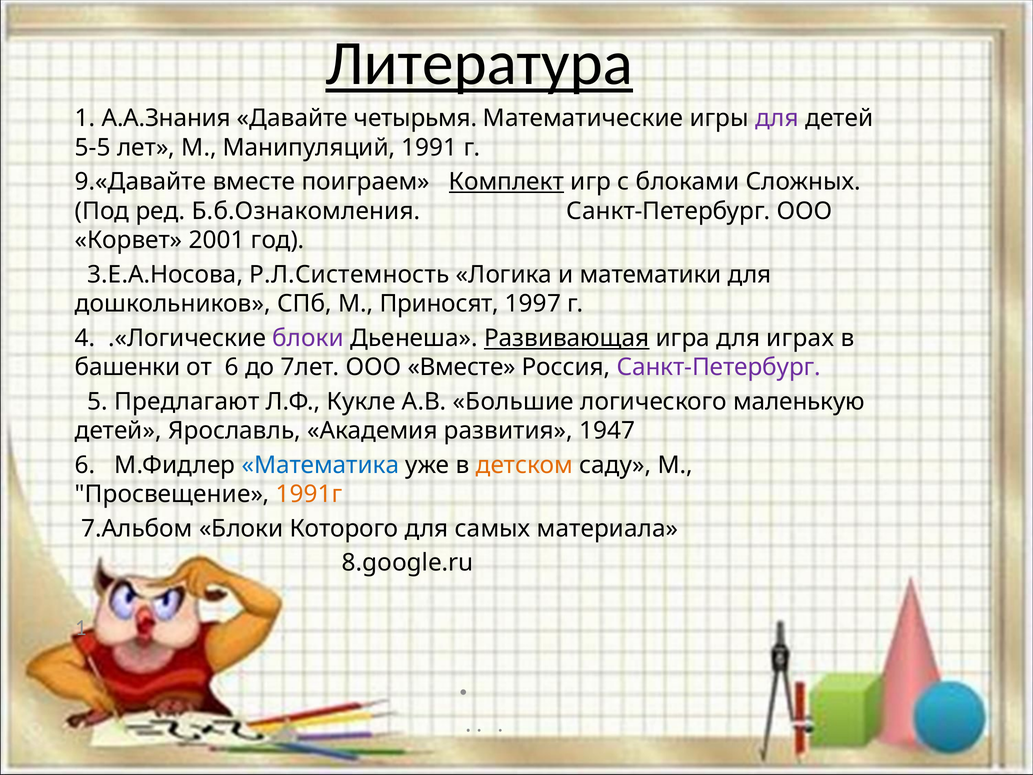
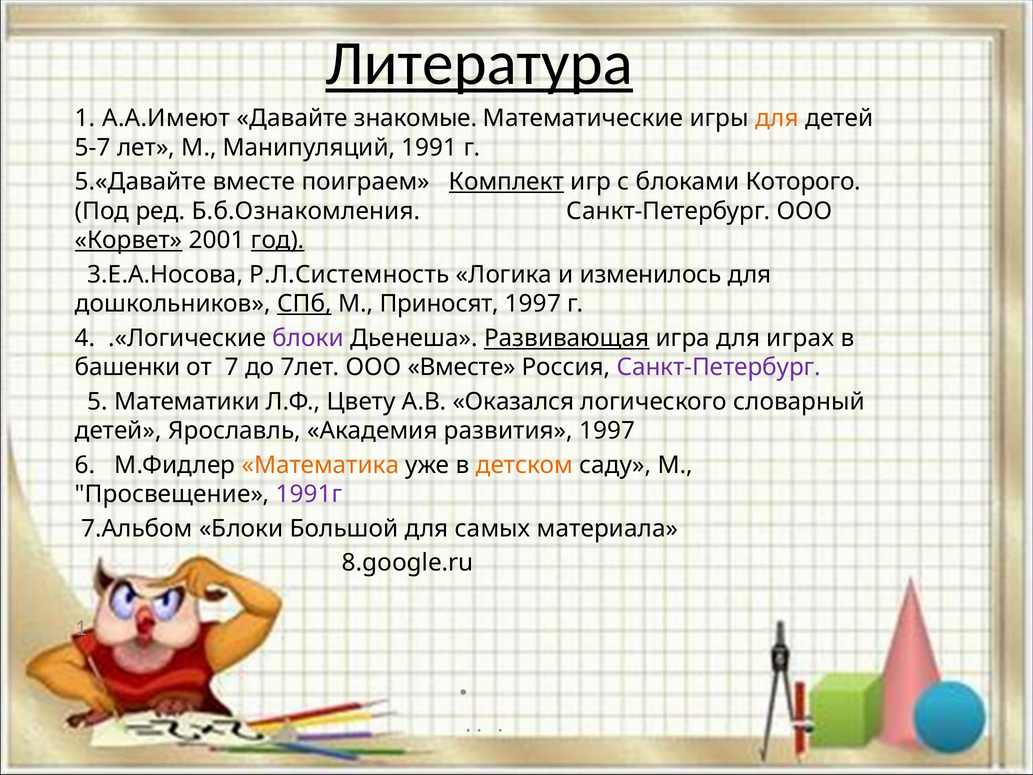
А.А.Знания: А.А.Знания -> А.А.Имеют
четырьмя: четырьмя -> знакомые
для at (777, 118) colour: purple -> orange
5-5: 5-5 -> 5-7
9.«Давайте: 9.«Давайте -> 5.«Давайте
Сложных: Сложных -> Которого
Корвет underline: none -> present
год underline: none -> present
математики: математики -> изменилось
СПб underline: none -> present
от 6: 6 -> 7
Предлагают: Предлагают -> Математики
Кукле: Кукле -> Цвету
Большие: Большие -> Оказался
маленькую: маленькую -> словарный
развития 1947: 1947 -> 1997
Математика colour: blue -> orange
1991г colour: orange -> purple
Которого: Которого -> Большой
